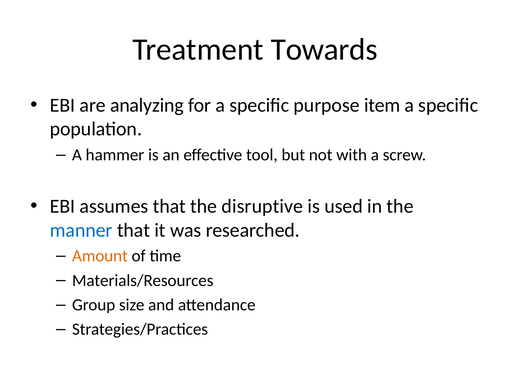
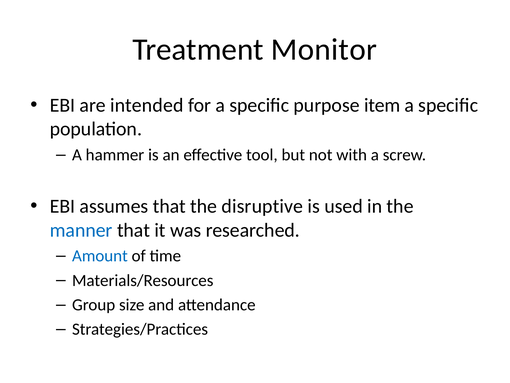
Towards: Towards -> Monitor
analyzing: analyzing -> intended
Amount colour: orange -> blue
